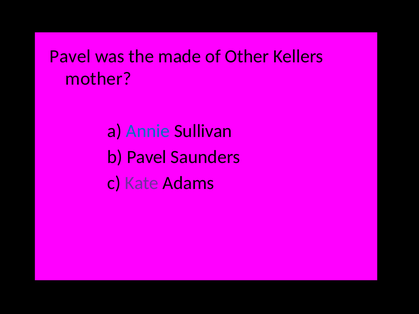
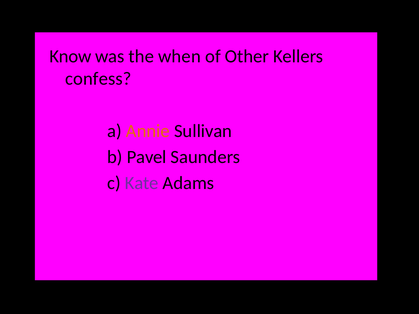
Pavel at (70, 56): Pavel -> Know
made: made -> when
mother: mother -> confess
Annie colour: blue -> orange
